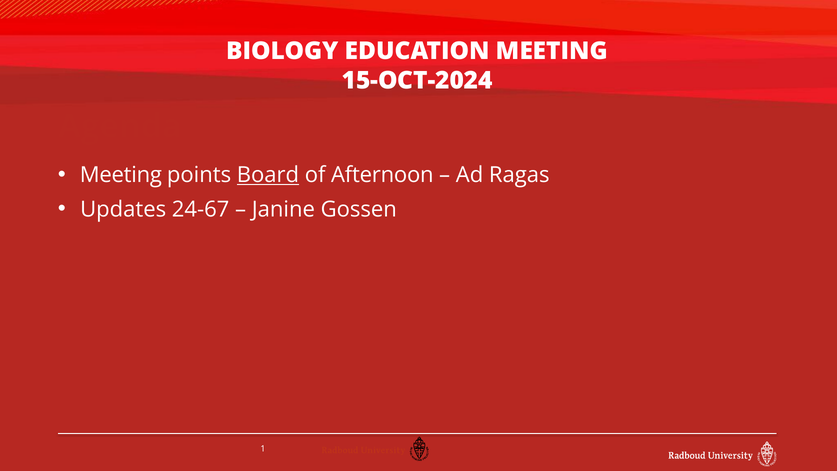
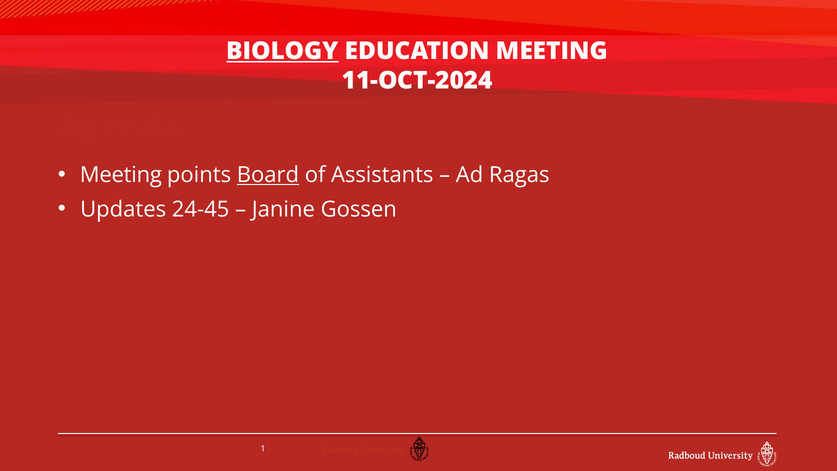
BIOLOGY underline: none -> present
15-OCT-2024: 15-OCT-2024 -> 11-OCT-2024
Afternoon: Afternoon -> Assistants
24-67: 24-67 -> 24-45
